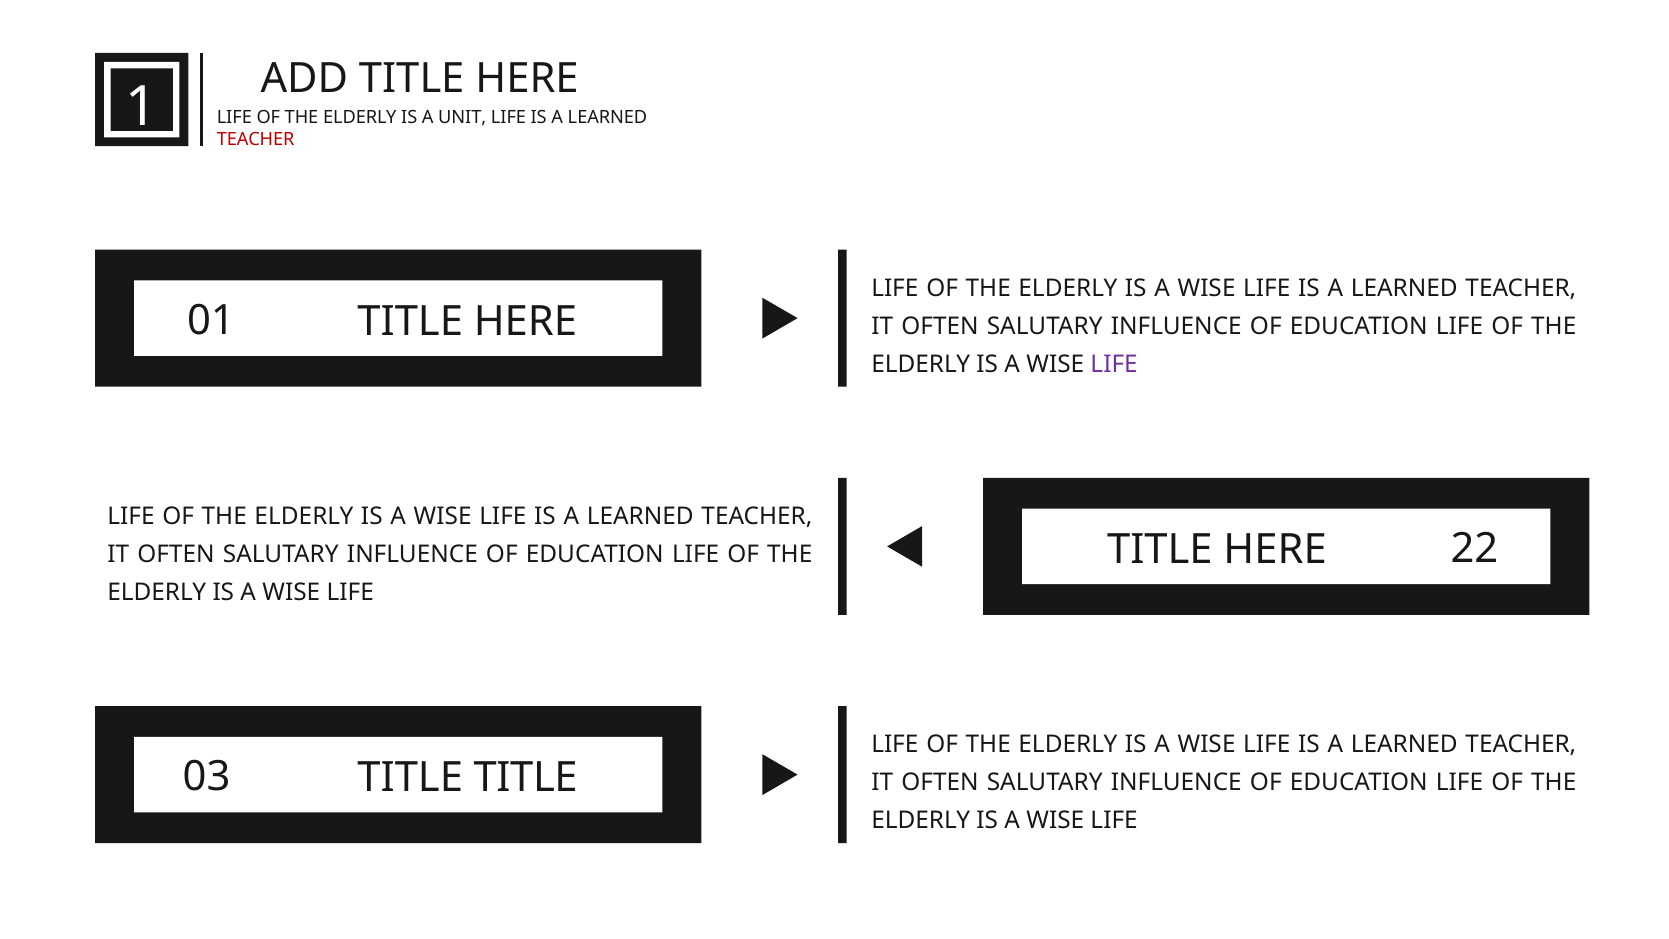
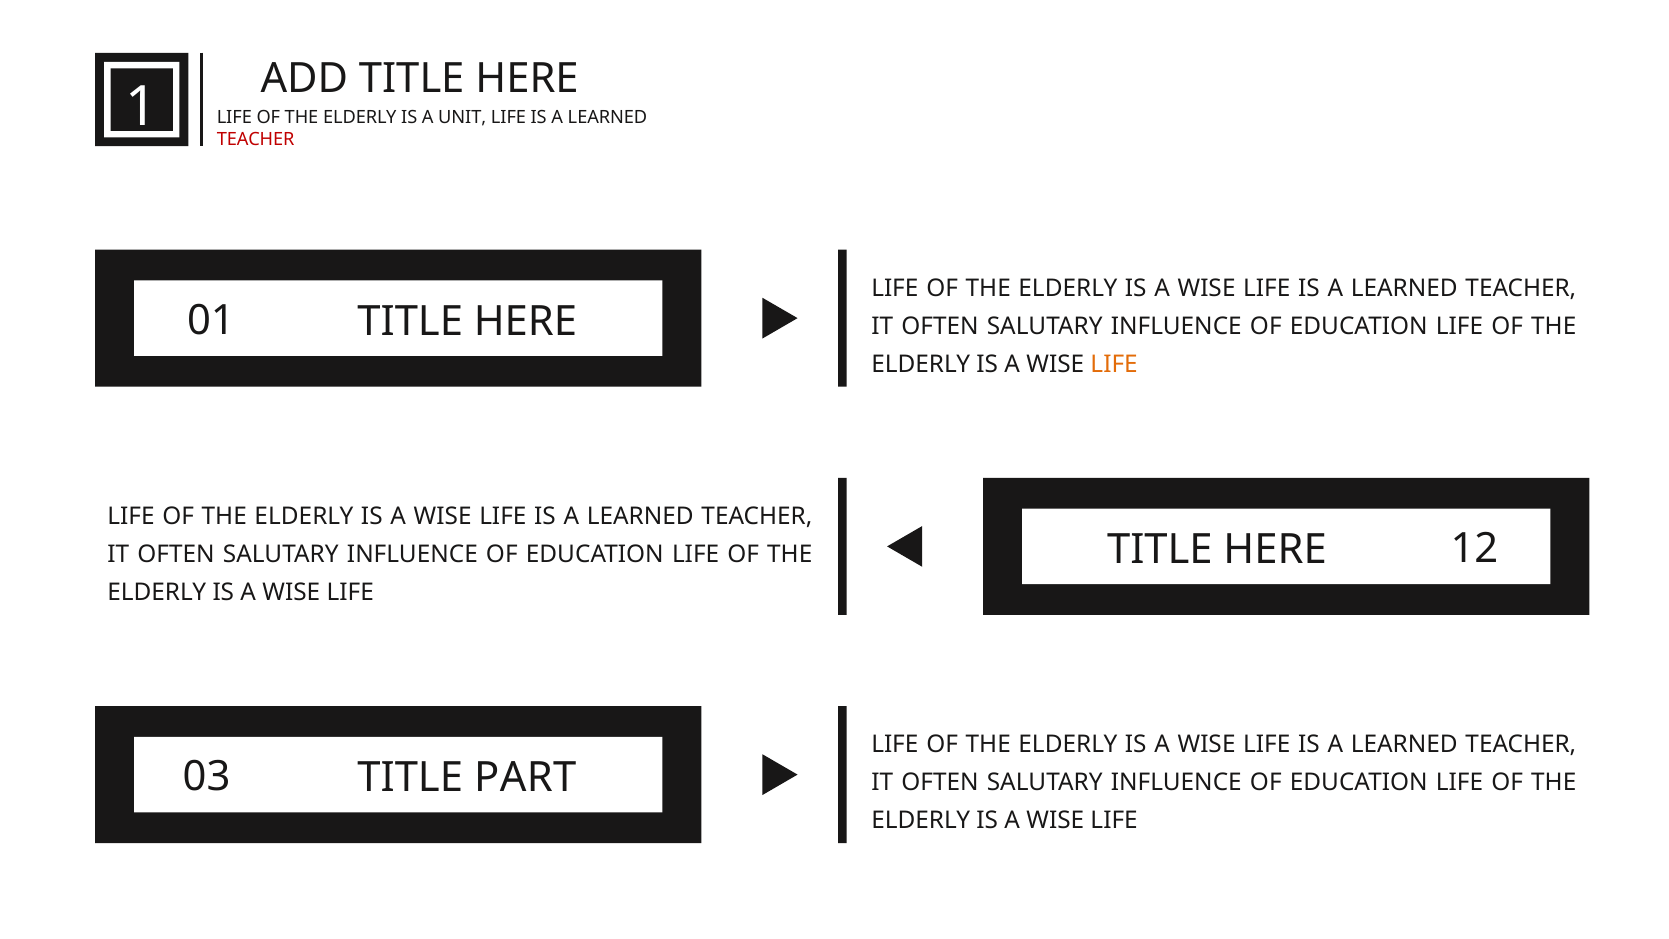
LIFE at (1114, 364) colour: purple -> orange
22: 22 -> 12
TITLE TITLE: TITLE -> PART
